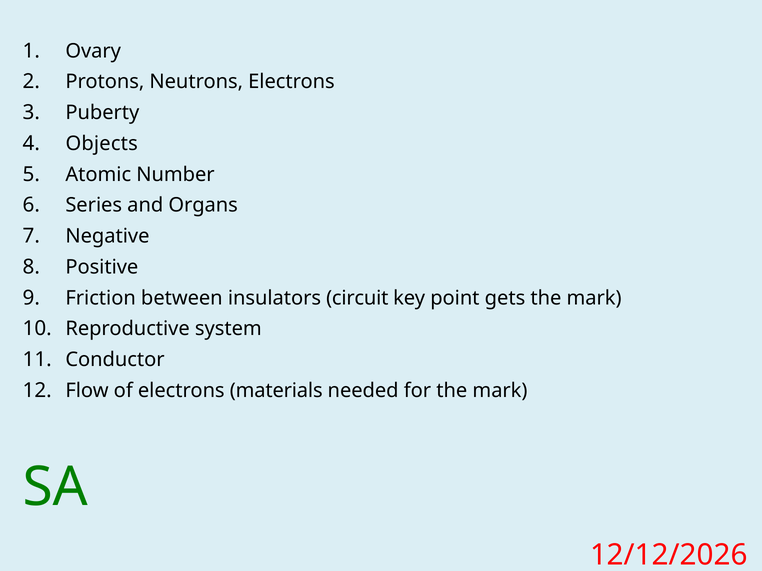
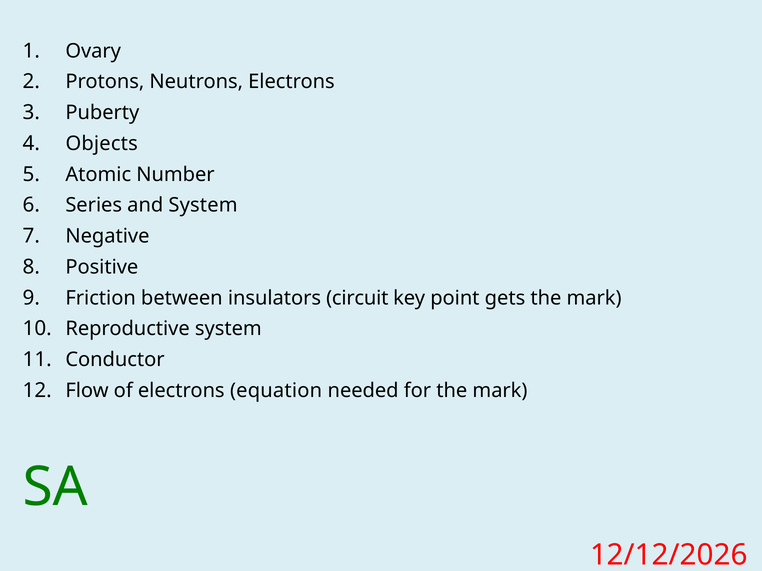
and Organs: Organs -> System
materials: materials -> equation
